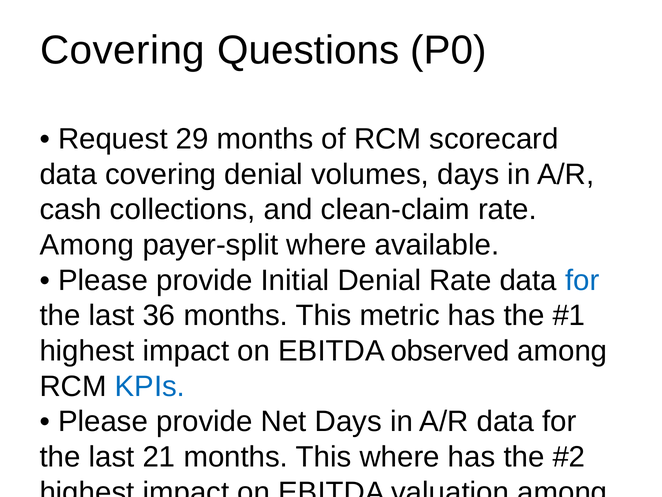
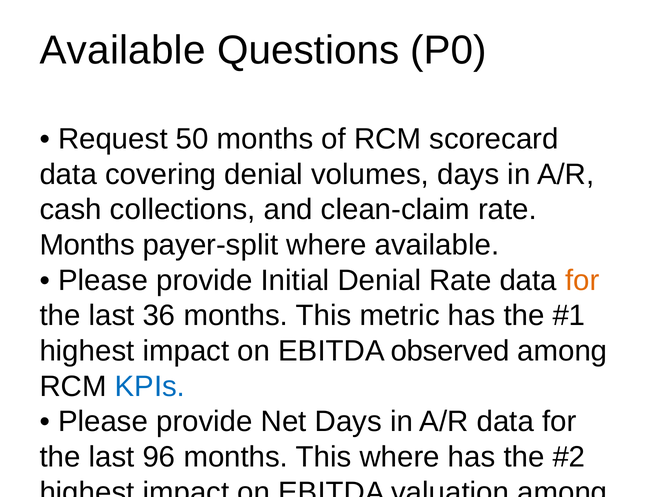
Covering at (123, 50): Covering -> Available
29: 29 -> 50
Among at (87, 245): Among -> Months
for at (582, 280) colour: blue -> orange
21: 21 -> 96
